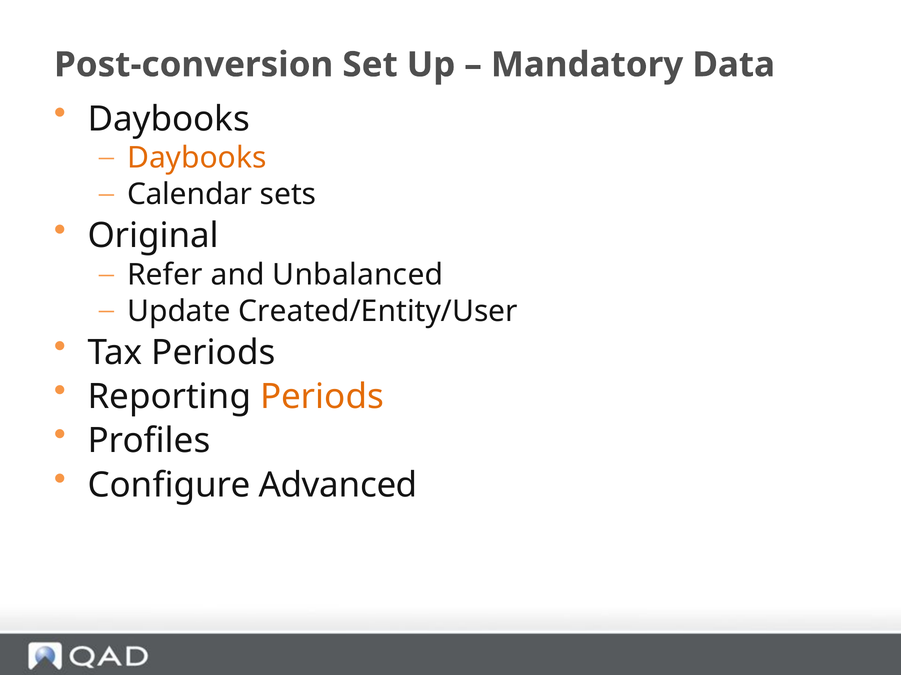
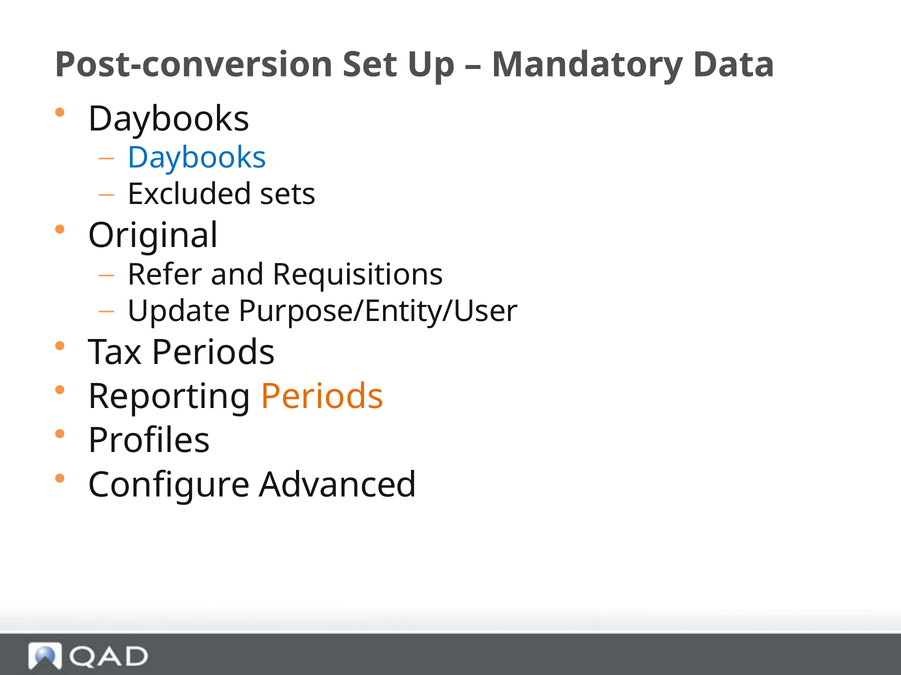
Daybooks at (197, 158) colour: orange -> blue
Calendar: Calendar -> Excluded
Unbalanced: Unbalanced -> Requisitions
Created/Entity/User: Created/Entity/User -> Purpose/Entity/User
